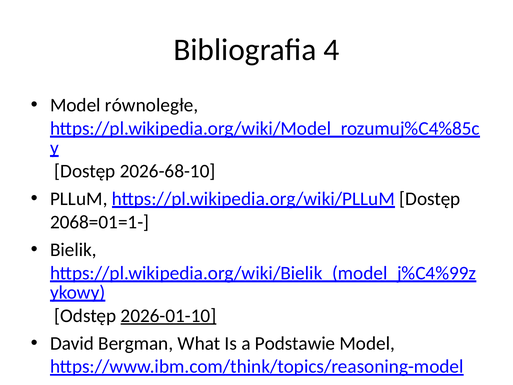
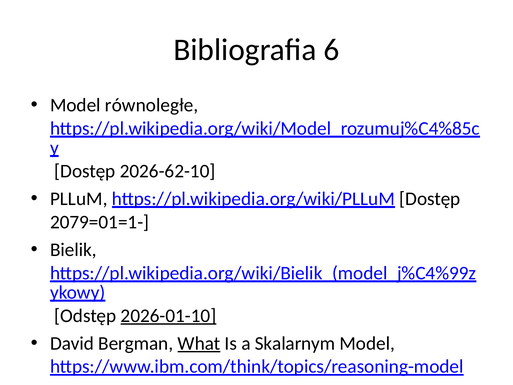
4: 4 -> 6
2026-68-10: 2026-68-10 -> 2026-62-10
2068=01=1-: 2068=01=1- -> 2079=01=1-
What underline: none -> present
Podstawie: Podstawie -> Skalarnym
